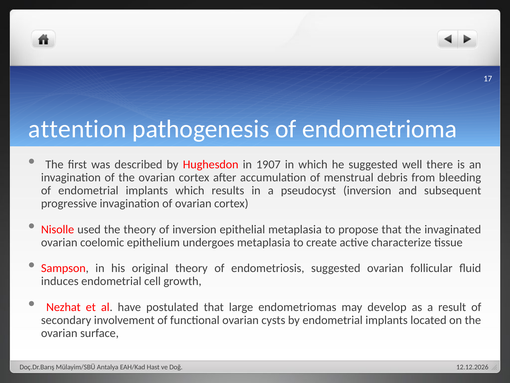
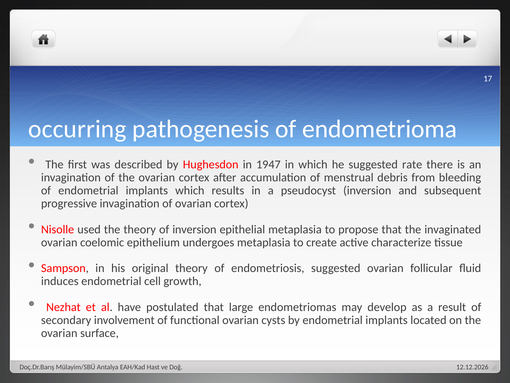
attention: attention -> occurring
1907: 1907 -> 1947
well: well -> rate
